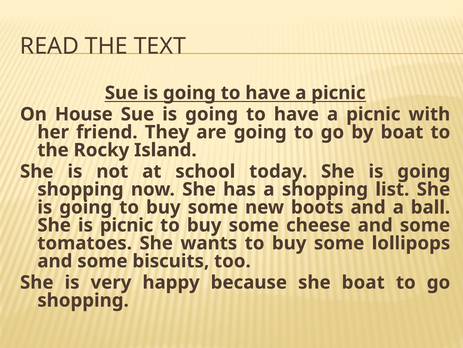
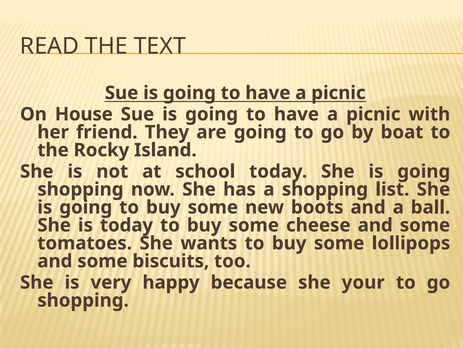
is picnic: picnic -> today
she boat: boat -> your
